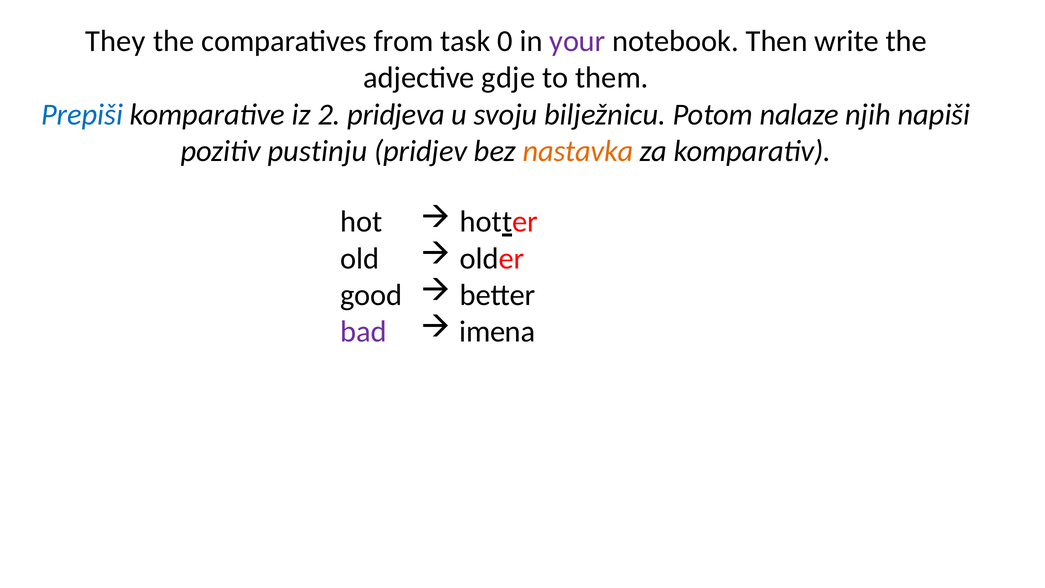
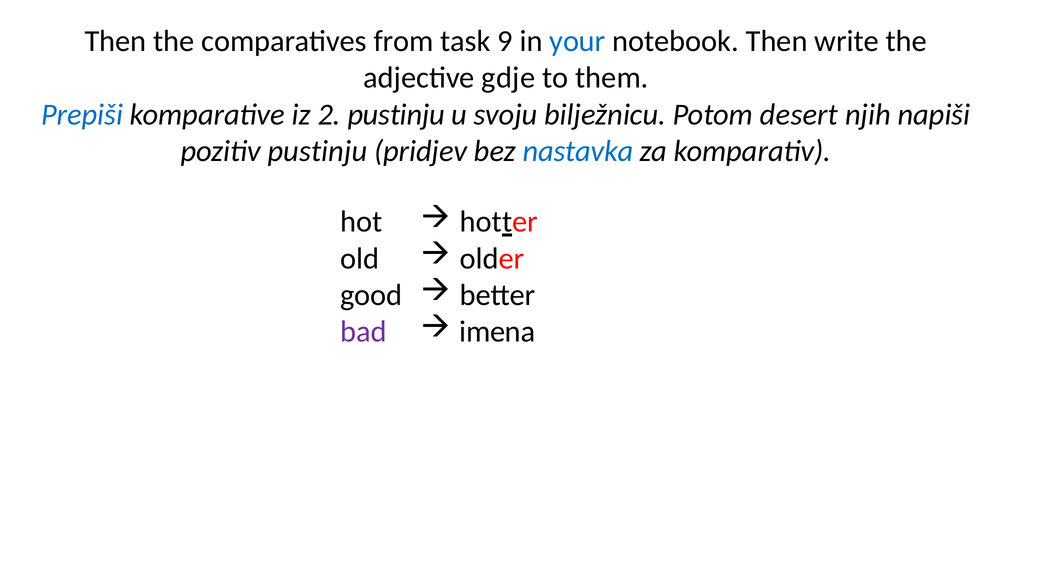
They at (115, 41): They -> Then
0: 0 -> 9
your colour: purple -> blue
2 pridjeva: pridjeva -> pustinju
nalaze: nalaze -> desert
nastavka colour: orange -> blue
